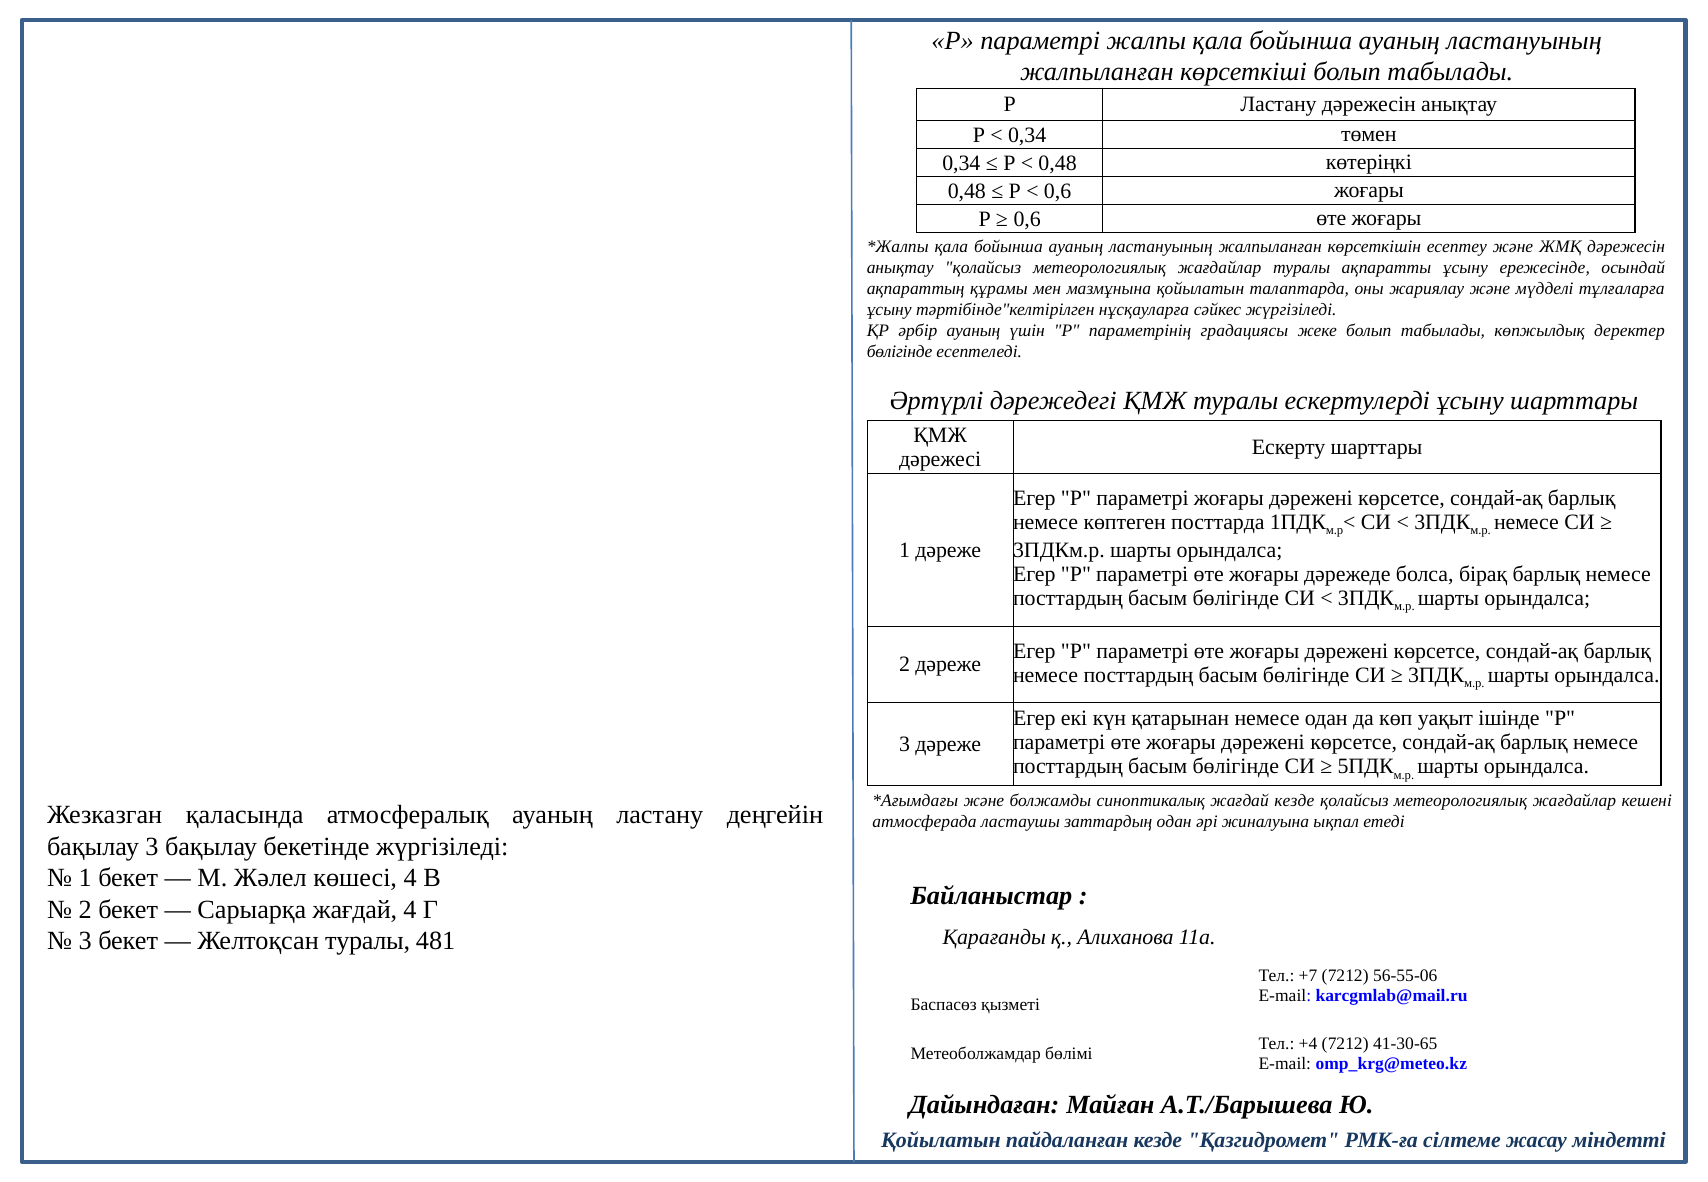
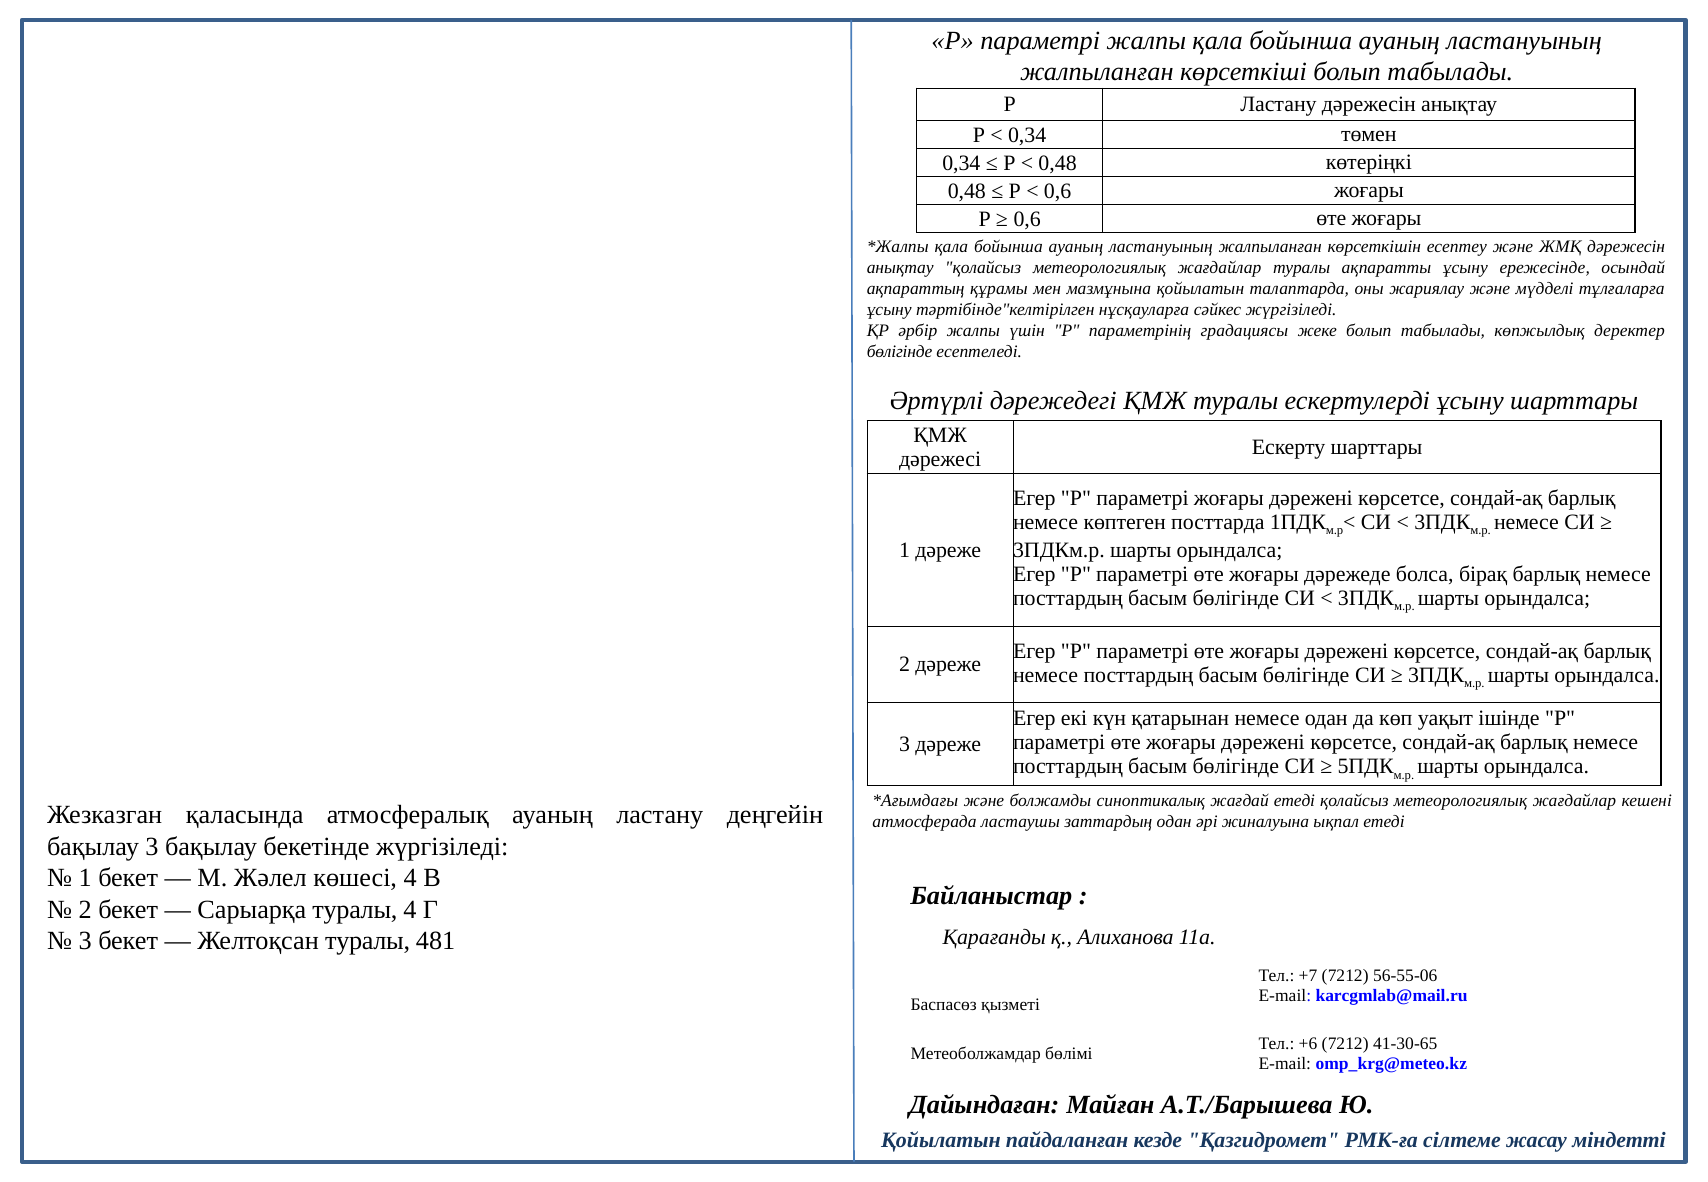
әрбір ауаның: ауаның -> жалпы
жағдай кезде: кезде -> етеді
Сарыарқа жағдай: жағдай -> туралы
+4: +4 -> +6
